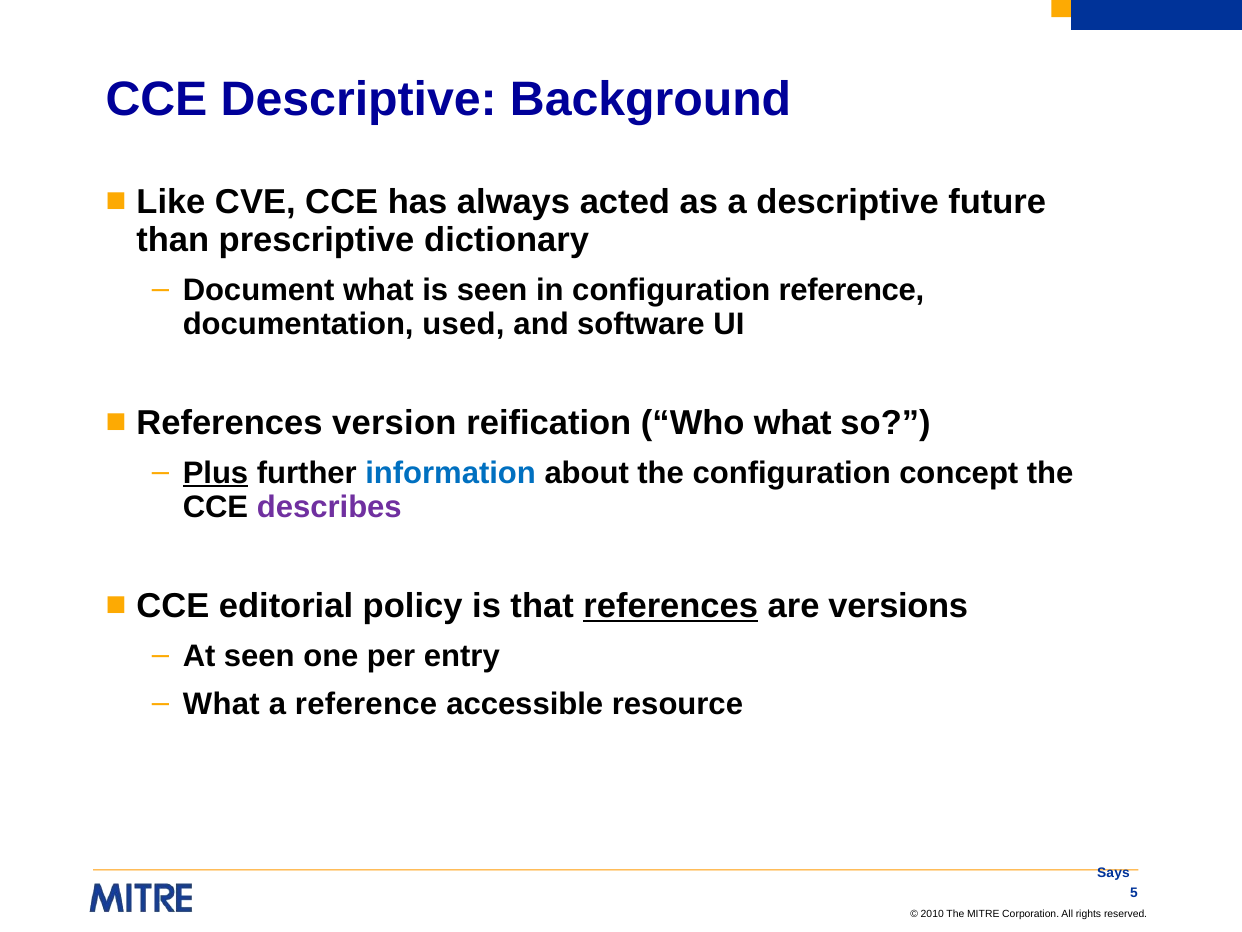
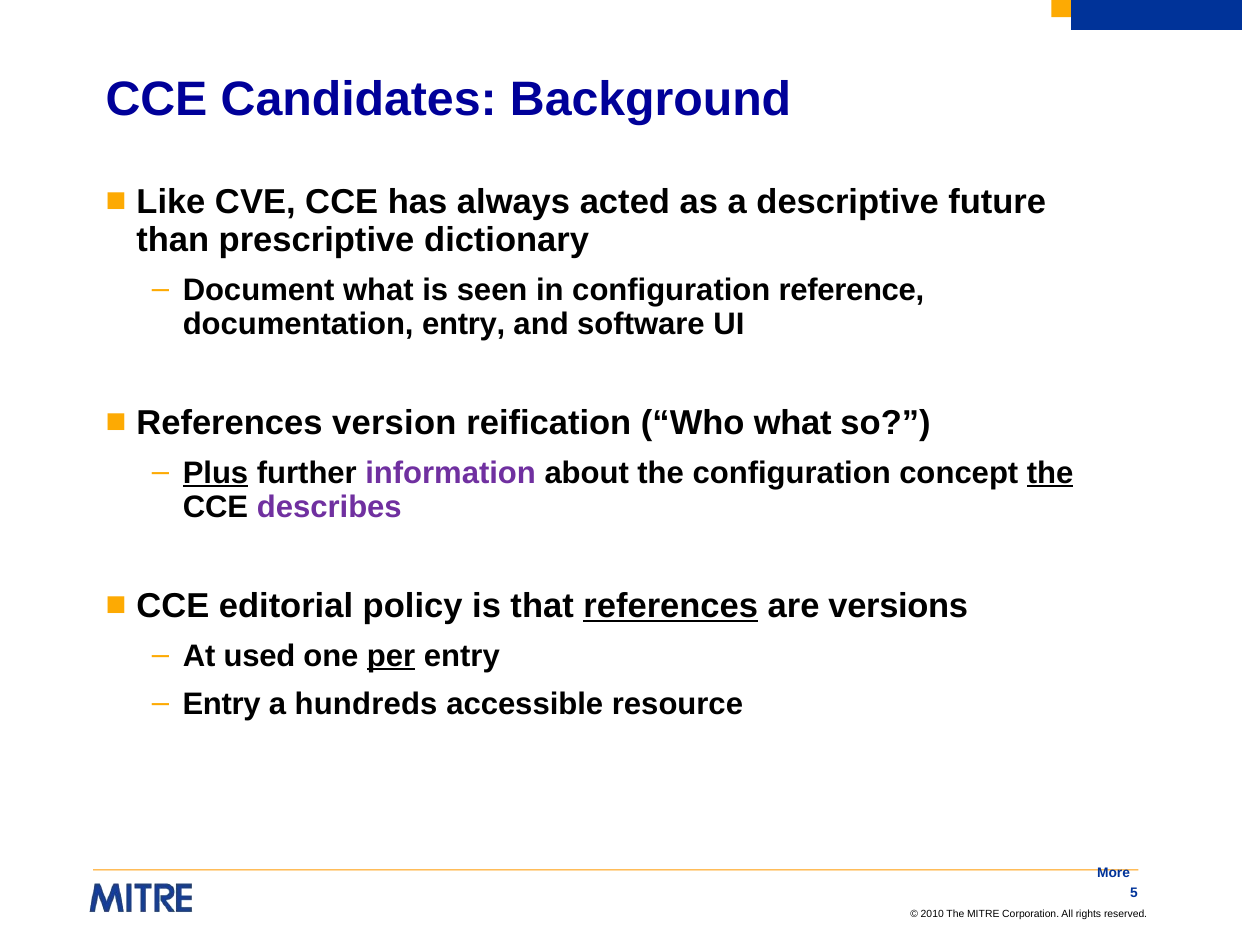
CCE Descriptive: Descriptive -> Candidates
documentation used: used -> entry
information colour: blue -> purple
the at (1050, 473) underline: none -> present
At seen: seen -> used
per underline: none -> present
What at (221, 704): What -> Entry
a reference: reference -> hundreds
Says: Says -> More
